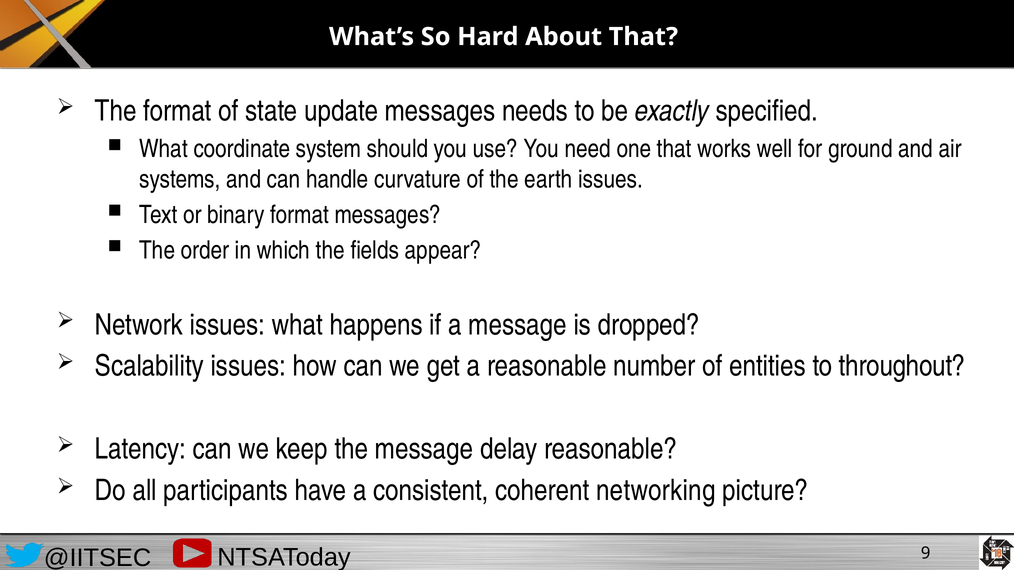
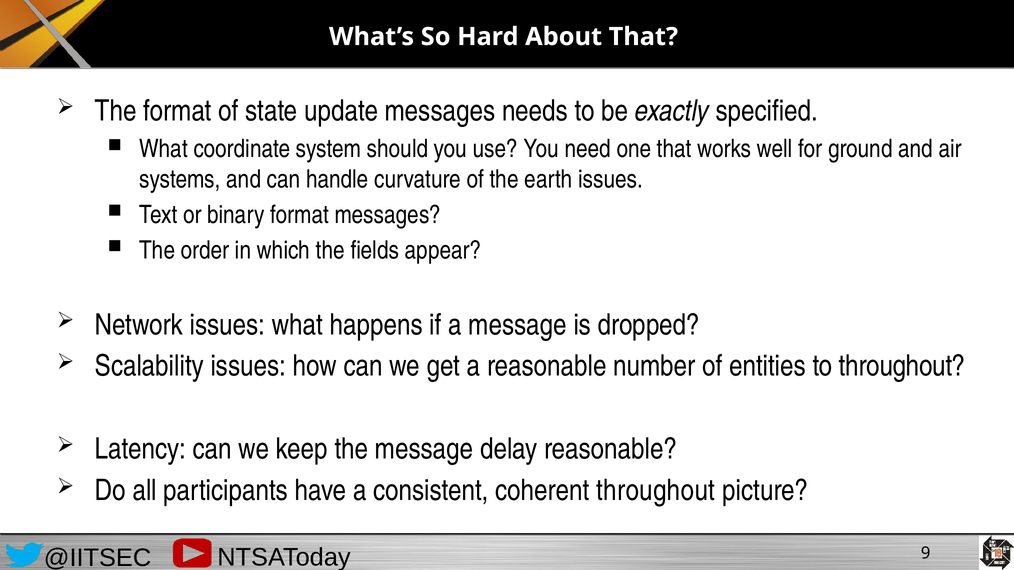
coherent networking: networking -> throughout
